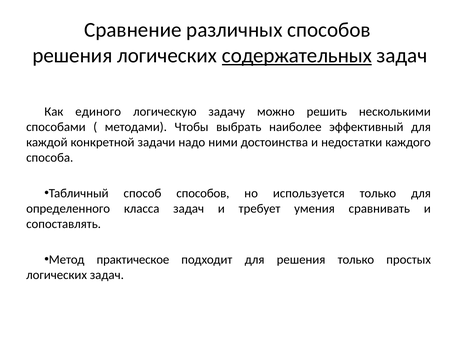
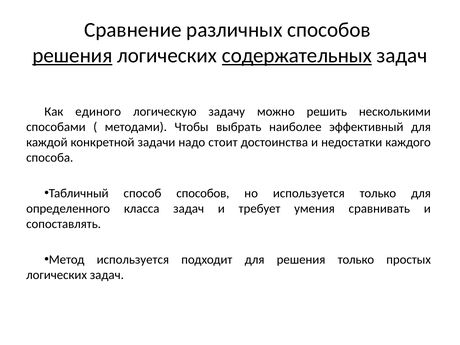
решения at (72, 56) underline: none -> present
ними: ними -> стоит
Метод практическое: практическое -> используется
